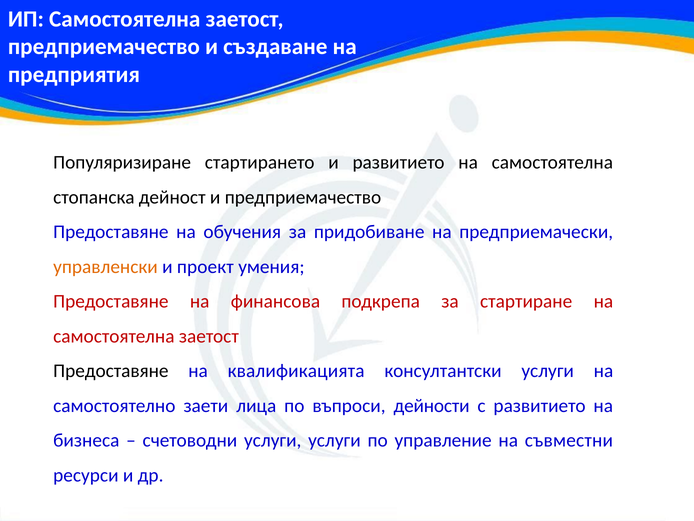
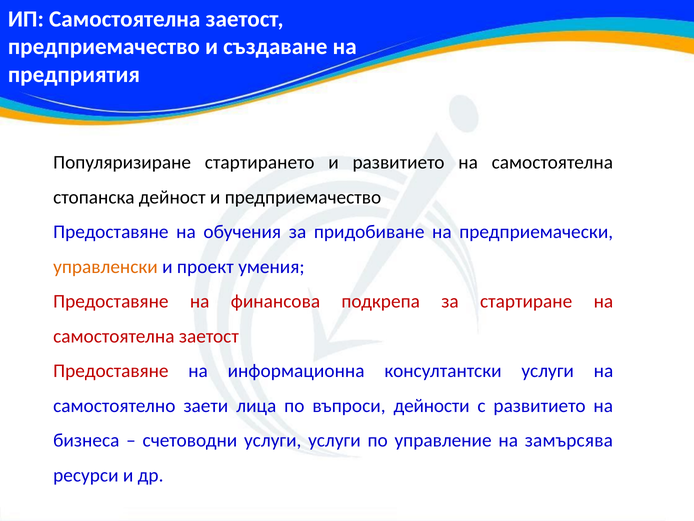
Предоставяне at (111, 371) colour: black -> red
квалификацията: квалификацията -> информационна
съвместни: съвместни -> замърсява
